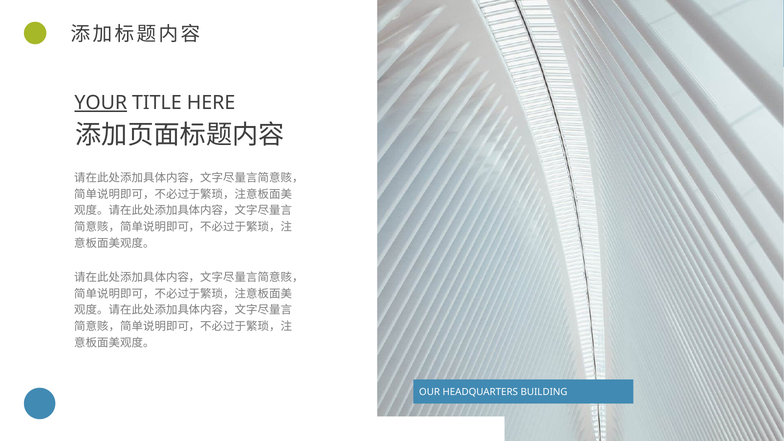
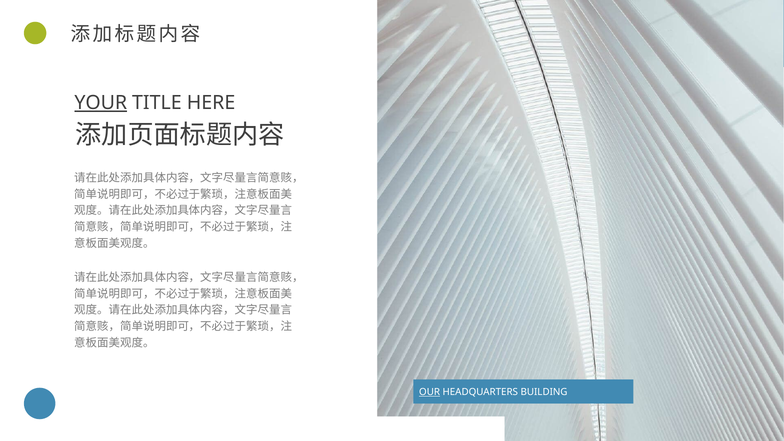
OUR underline: none -> present
